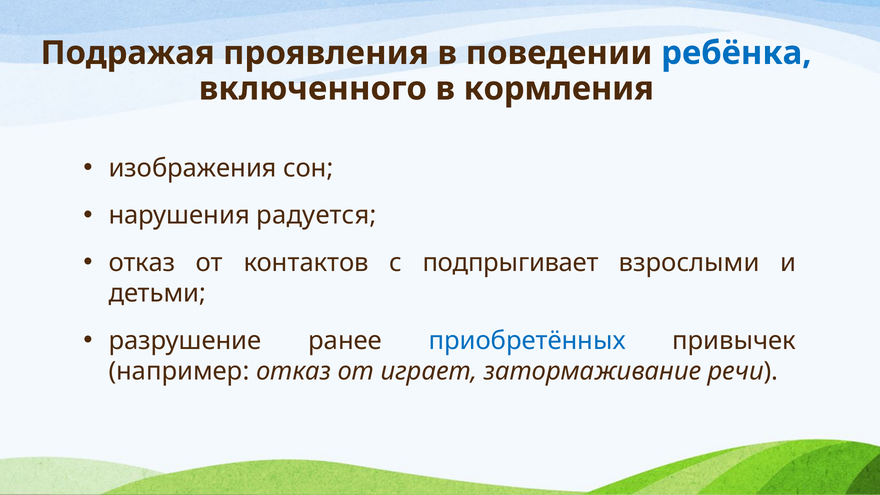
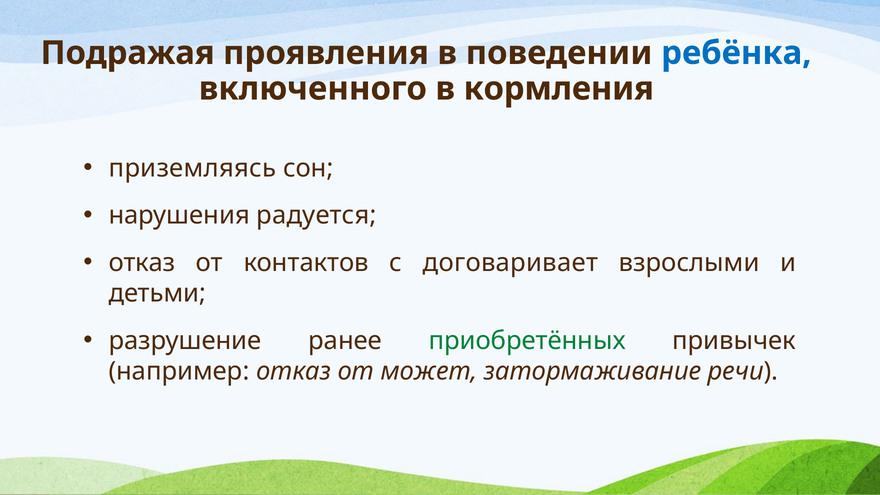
изображения: изображения -> приземляясь
подпрыгивает: подпрыгивает -> договаривает
приобретённых colour: blue -> green
играет: играет -> может
